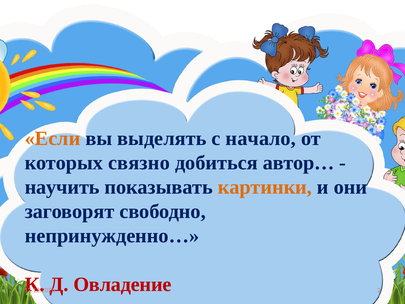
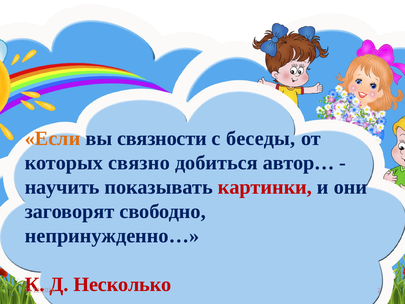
выделять: выделять -> связности
начало: начало -> беседы
картинки colour: orange -> red
Овладение: Овладение -> Несколько
